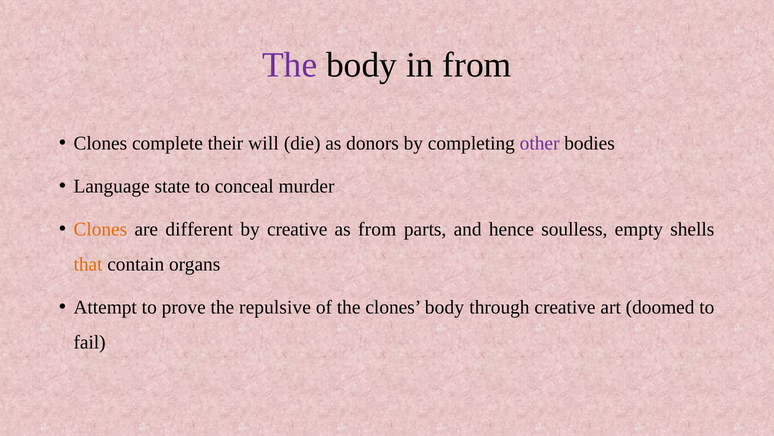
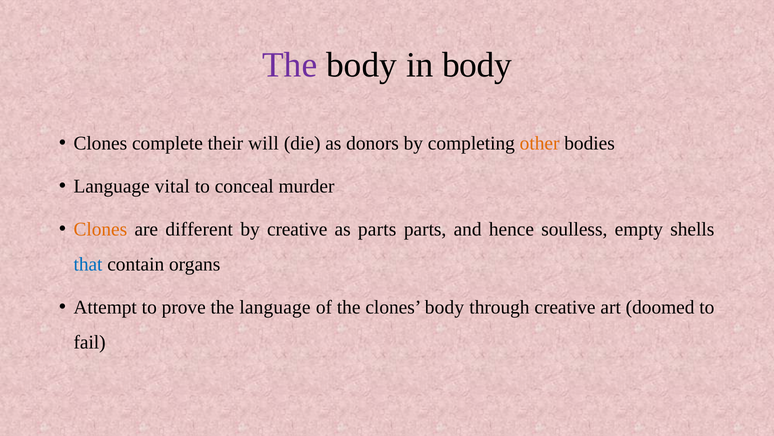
in from: from -> body
other colour: purple -> orange
state: state -> vital
as from: from -> parts
that colour: orange -> blue
the repulsive: repulsive -> language
